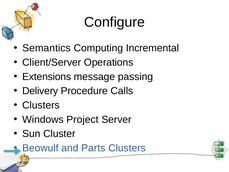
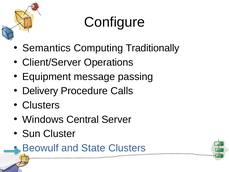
Incremental: Incremental -> Traditionally
Extensions: Extensions -> Equipment
Project: Project -> Central
Parts: Parts -> State
